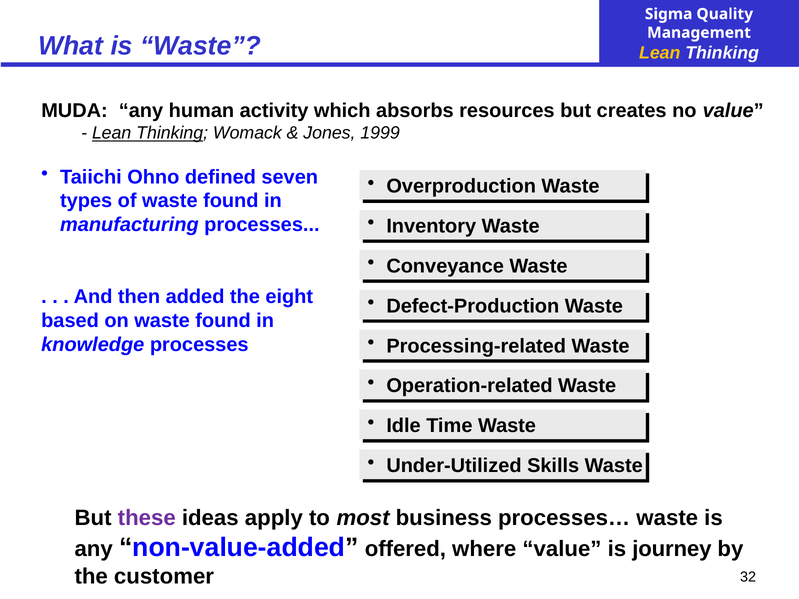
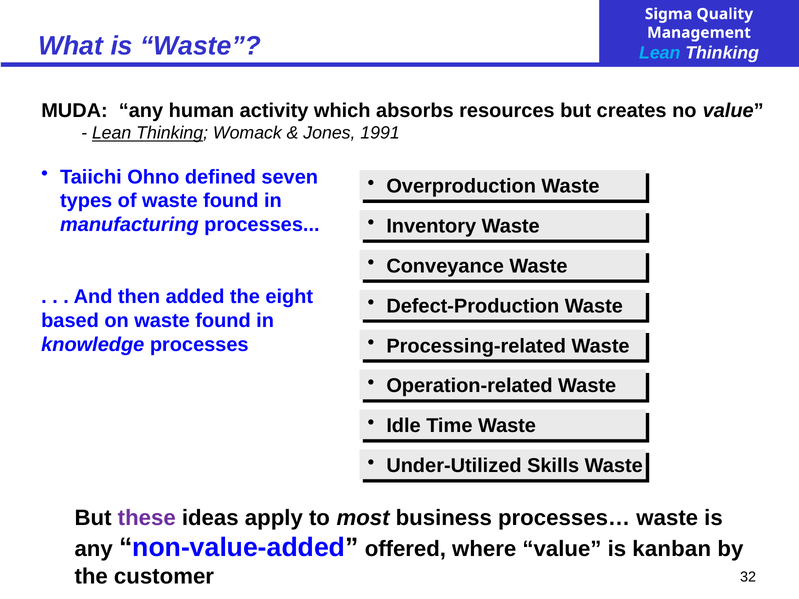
Lean at (660, 53) colour: yellow -> light blue
1999: 1999 -> 1991
journey: journey -> kanban
